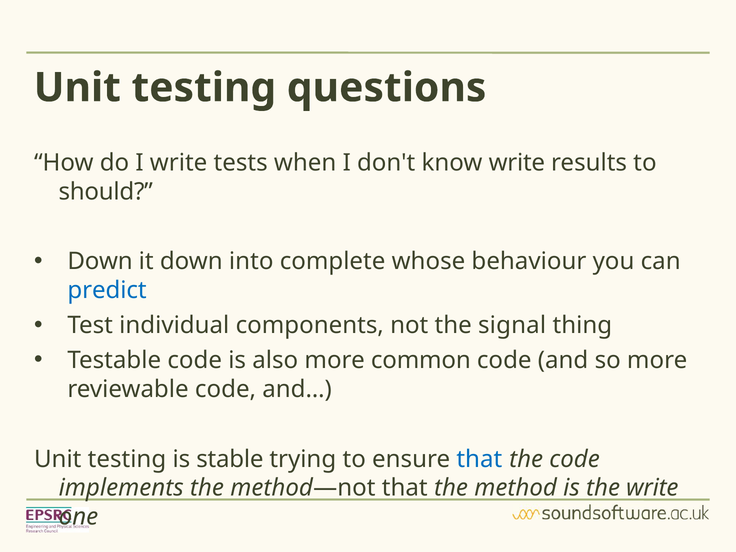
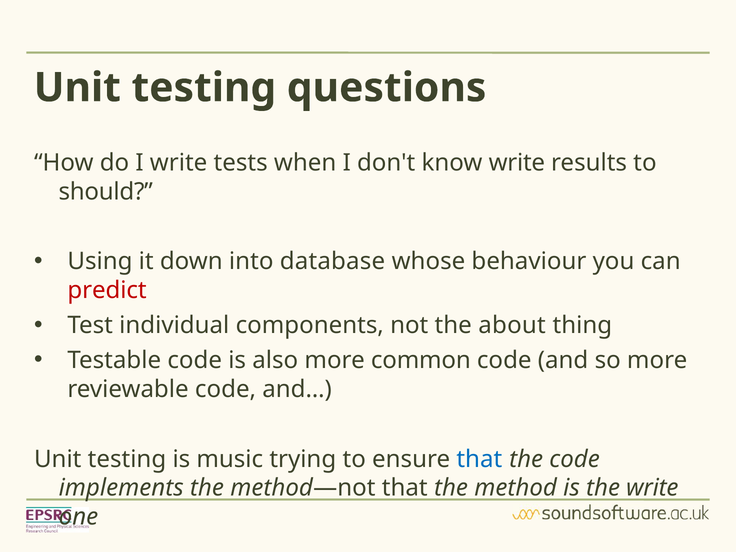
Down at (100, 262): Down -> Using
complete: complete -> database
predict colour: blue -> red
signal: signal -> about
stable: stable -> music
